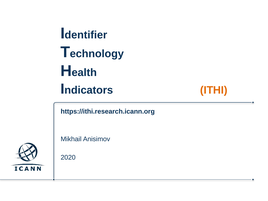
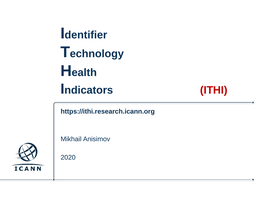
ITHI colour: orange -> red
